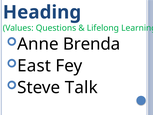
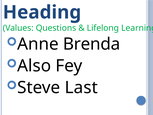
East: East -> Also
Talk: Talk -> Last
